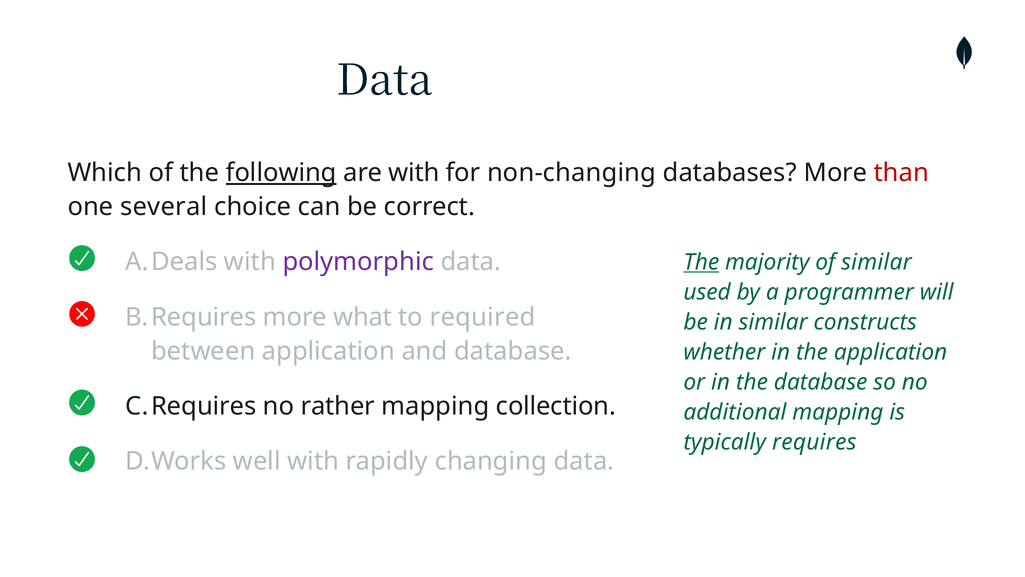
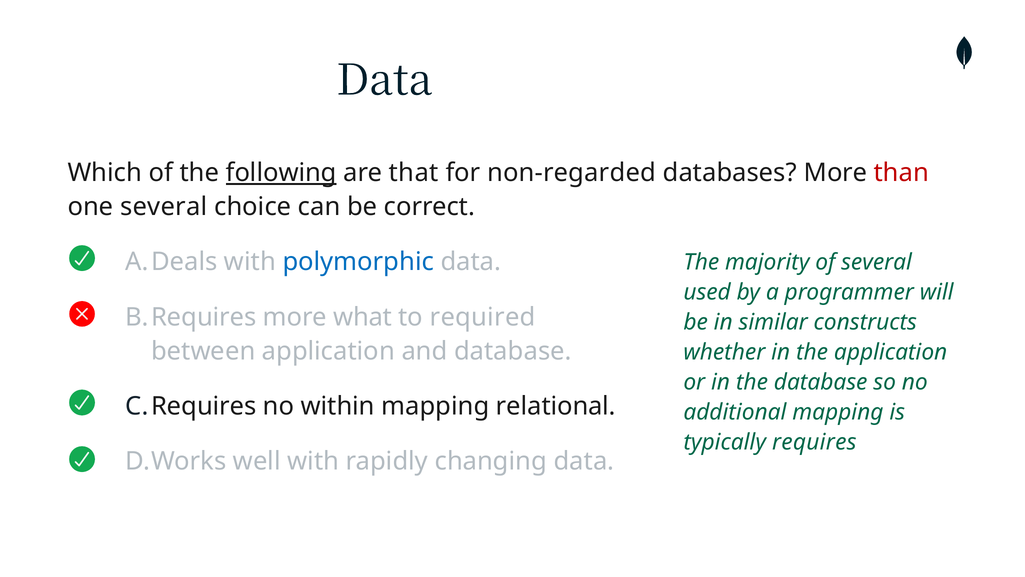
are with: with -> that
non-changing: non-changing -> non-regarded
polymorphic colour: purple -> blue
The at (701, 262) underline: present -> none
of similar: similar -> several
rather: rather -> within
collection: collection -> relational
